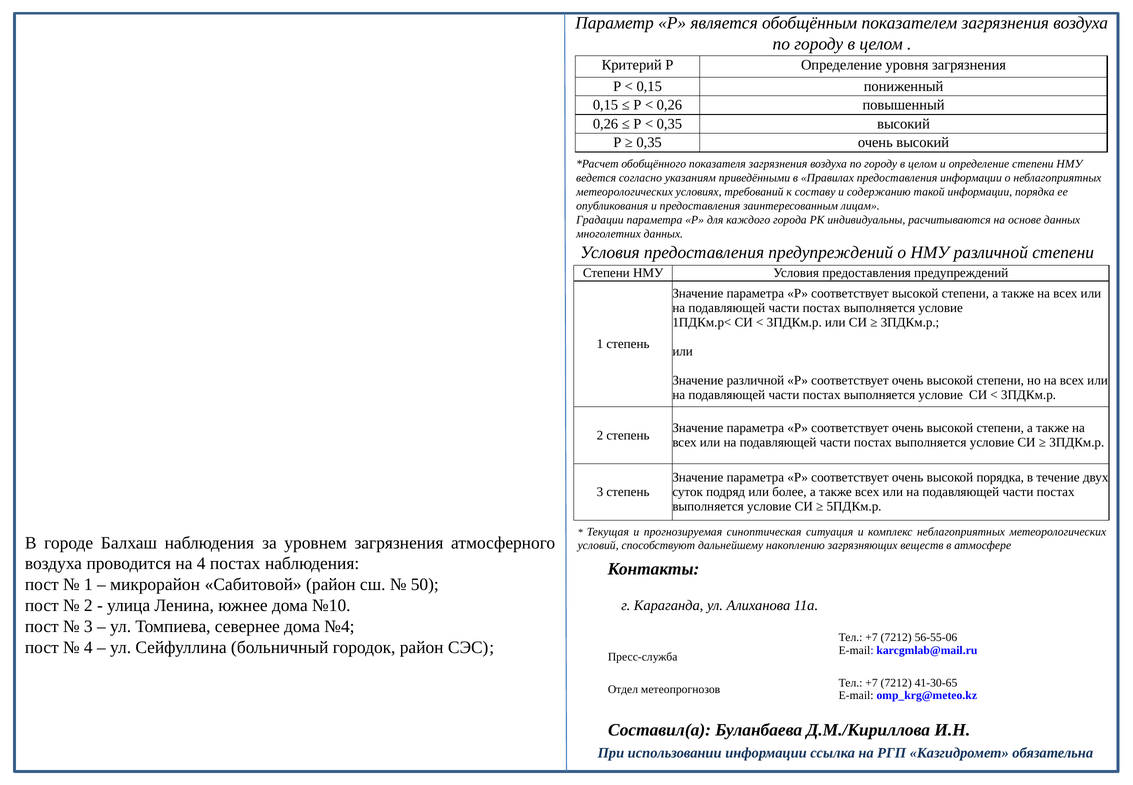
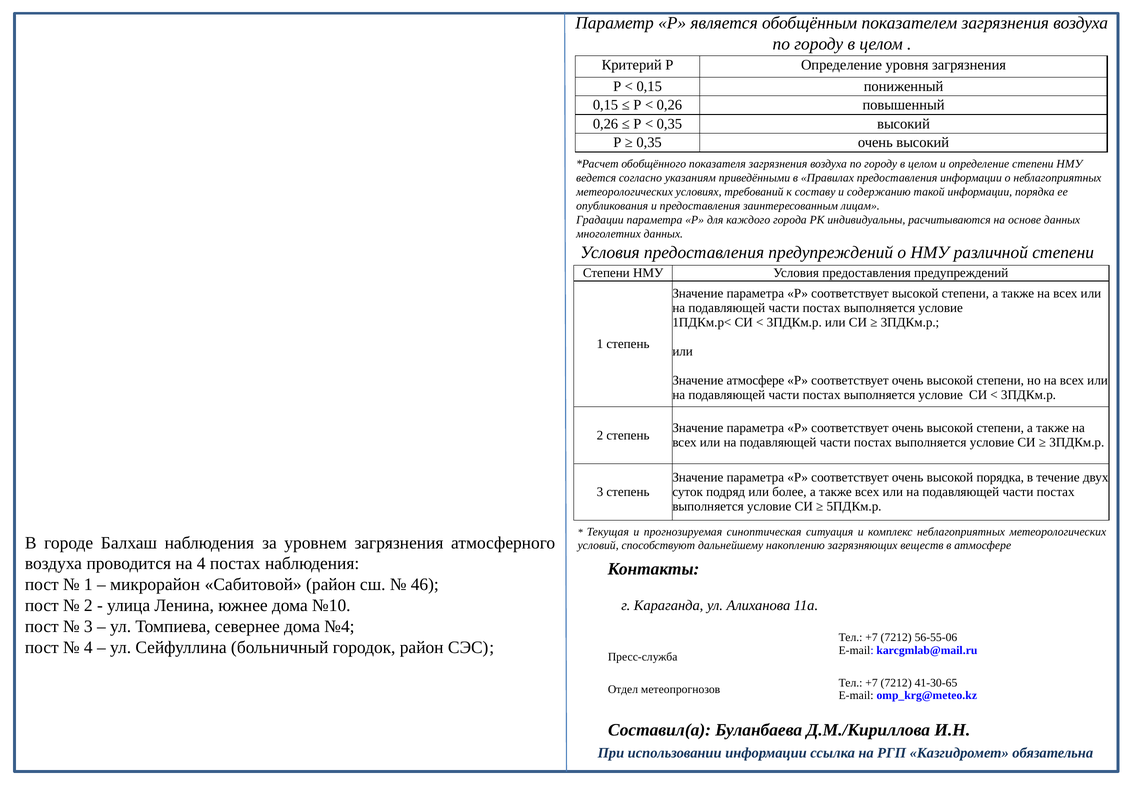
Значение различной: различной -> атмосфере
50: 50 -> 46
